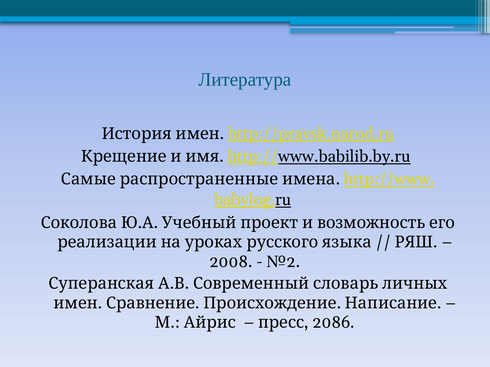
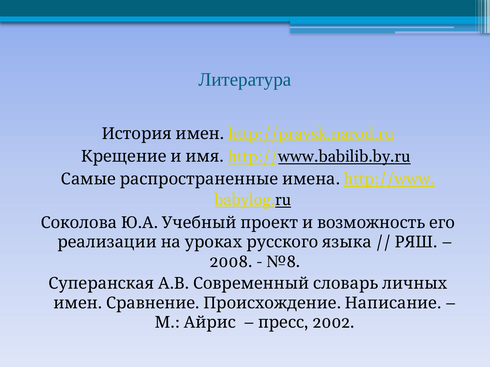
№2: №2 -> №8
2086: 2086 -> 2002
